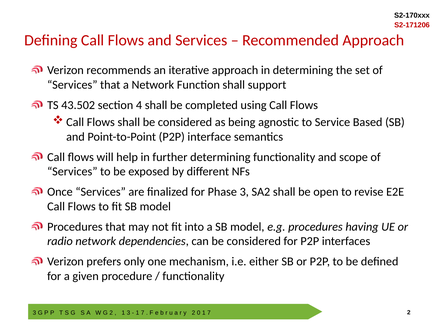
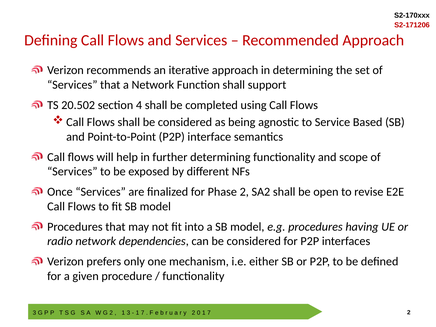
43.502: 43.502 -> 20.502
Phase 3: 3 -> 2
